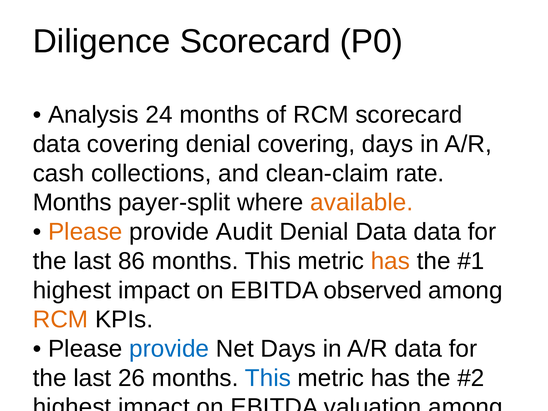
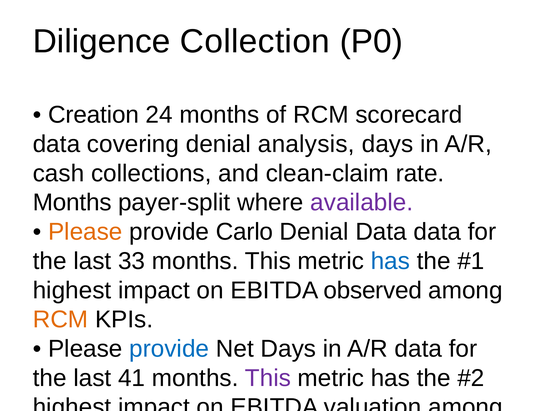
Diligence Scorecard: Scorecard -> Collection
Analysis: Analysis -> Creation
denial covering: covering -> analysis
available colour: orange -> purple
Audit: Audit -> Carlo
86: 86 -> 33
has at (390, 261) colour: orange -> blue
26: 26 -> 41
This at (268, 378) colour: blue -> purple
